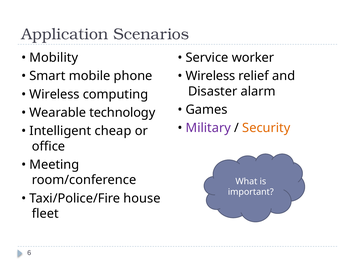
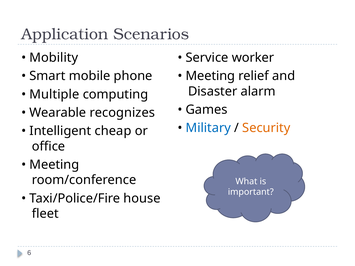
Wireless at (210, 76): Wireless -> Meeting
Wireless at (54, 94): Wireless -> Multiple
technology: technology -> recognizes
Military colour: purple -> blue
